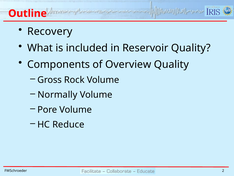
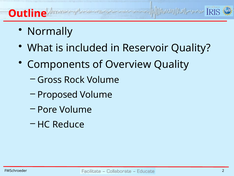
Recovery: Recovery -> Normally
Normally: Normally -> Proposed
